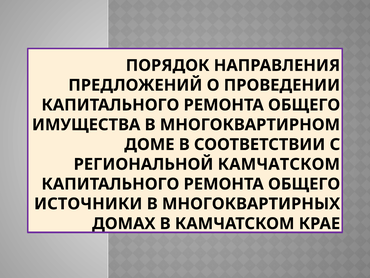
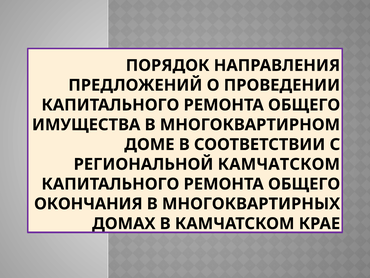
ИСТОЧНИКИ: ИСТОЧНИКИ -> ОКОНЧАНИЯ
